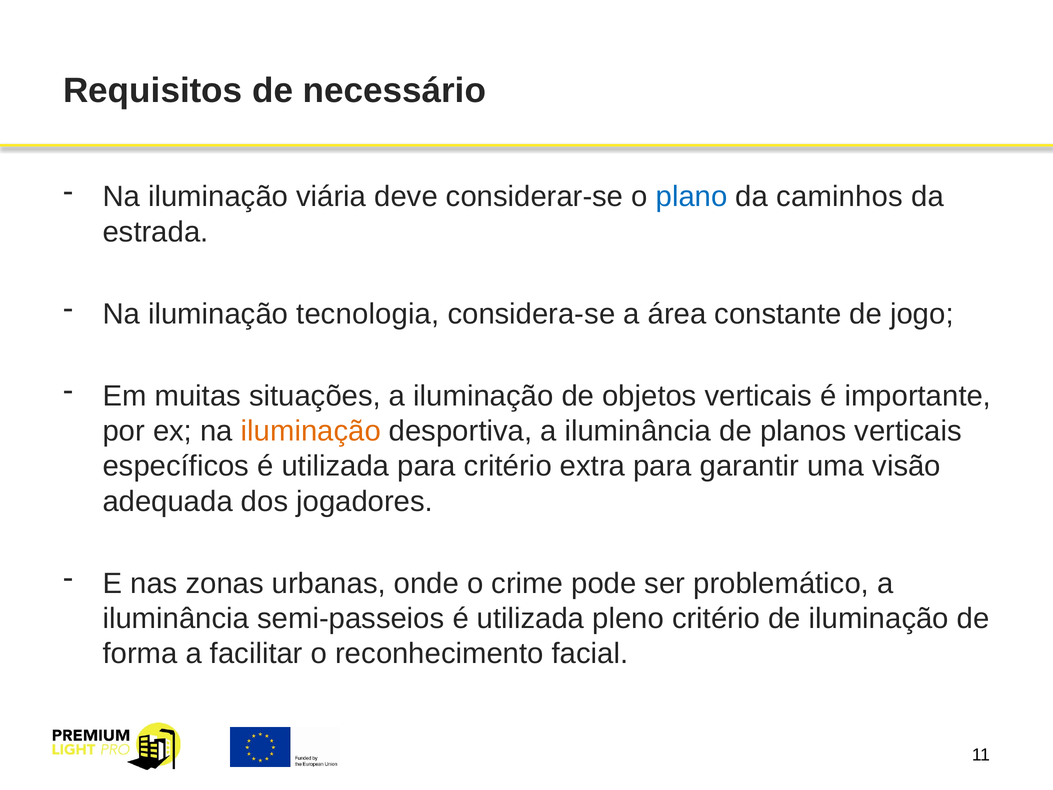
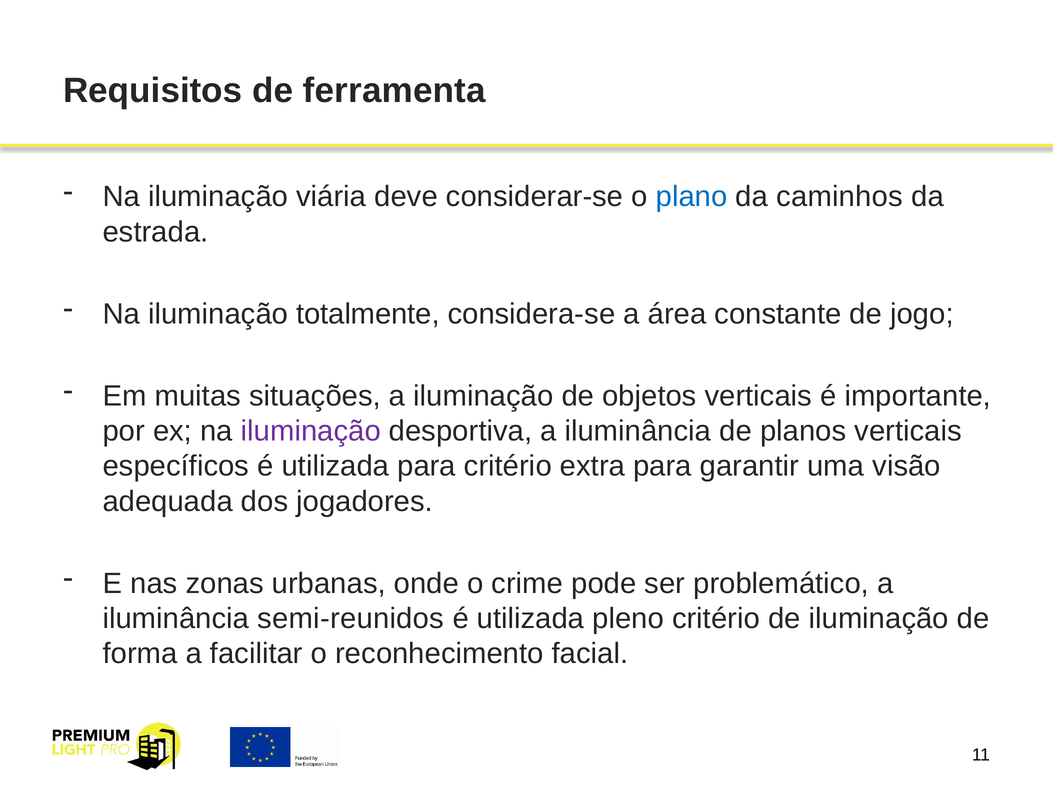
necessário: necessário -> ferramenta
tecnologia: tecnologia -> totalmente
iluminação at (311, 431) colour: orange -> purple
semi-passeios: semi-passeios -> semi-reunidos
